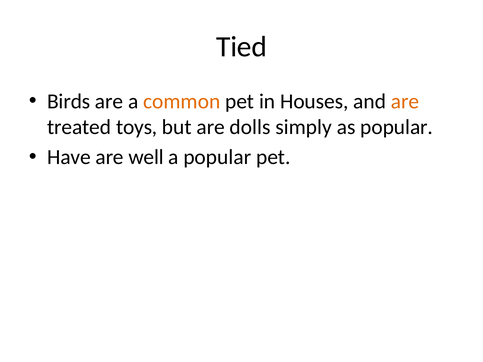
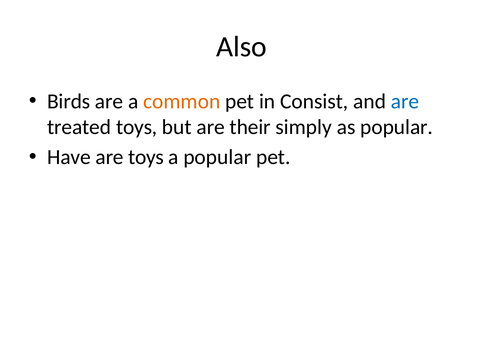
Tied: Tied -> Also
Houses: Houses -> Consist
are at (405, 101) colour: orange -> blue
dolls: dolls -> their
are well: well -> toys
